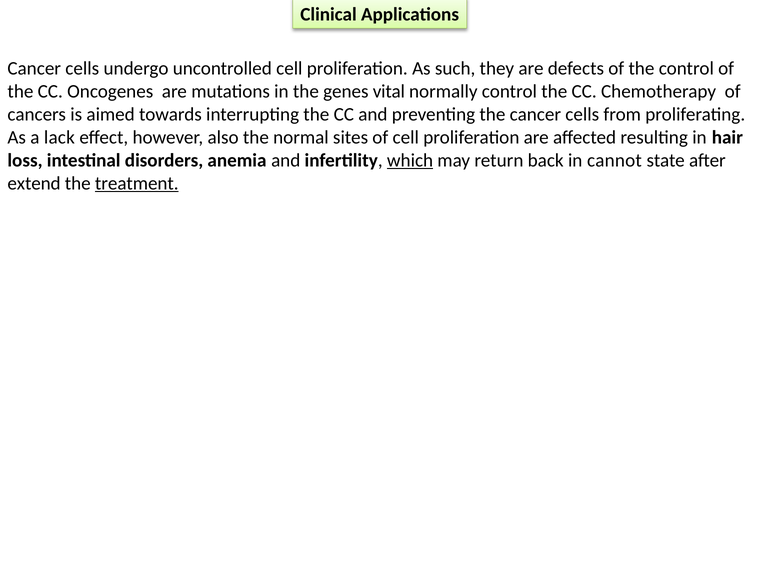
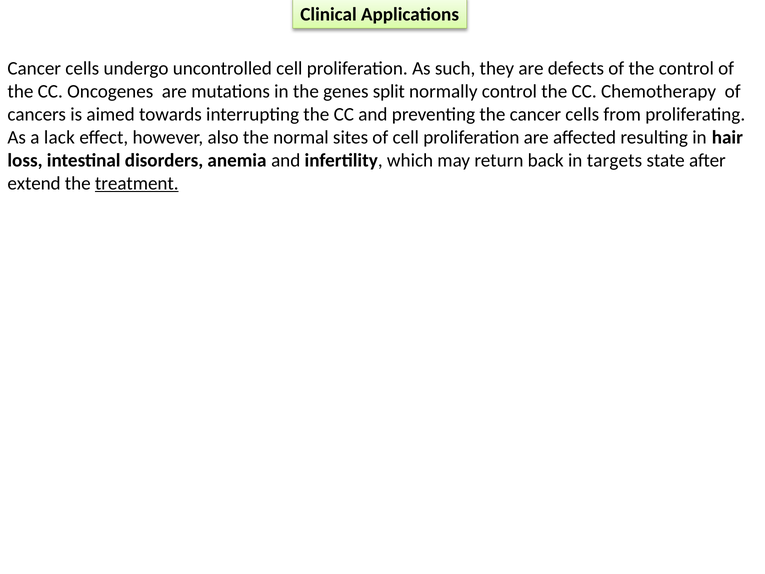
vital: vital -> split
which underline: present -> none
cannot: cannot -> targets
